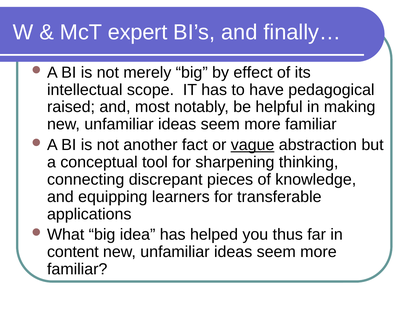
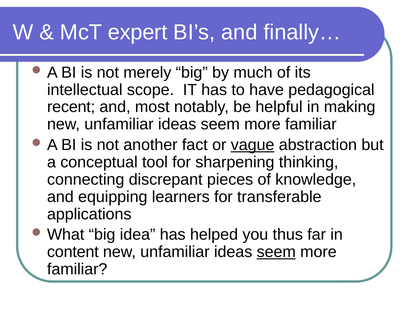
effect: effect -> much
raised: raised -> recent
seem at (276, 252) underline: none -> present
